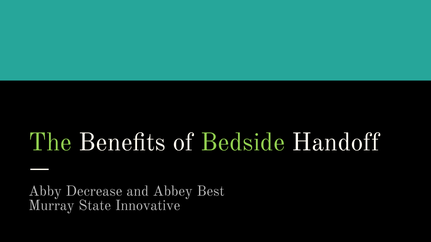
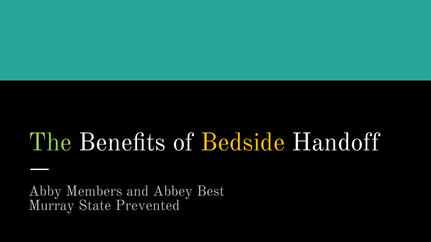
Bedside colour: light green -> yellow
Decrease: Decrease -> Members
Innovative: Innovative -> Prevented
